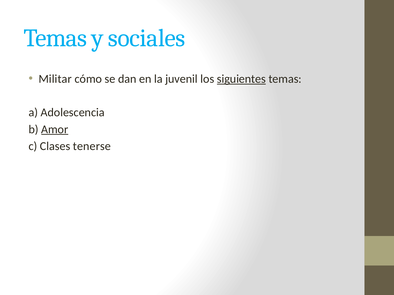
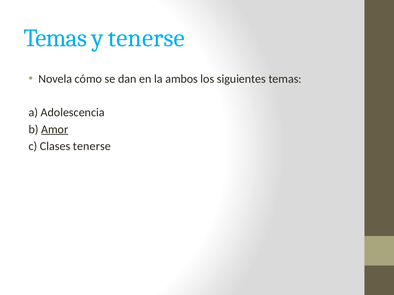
y sociales: sociales -> tenerse
Militar: Militar -> Novela
juvenil: juvenil -> ambos
siguientes underline: present -> none
